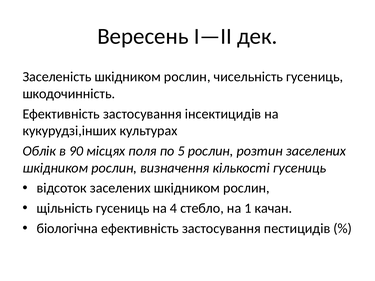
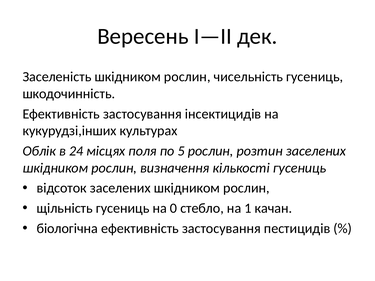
90: 90 -> 24
4: 4 -> 0
